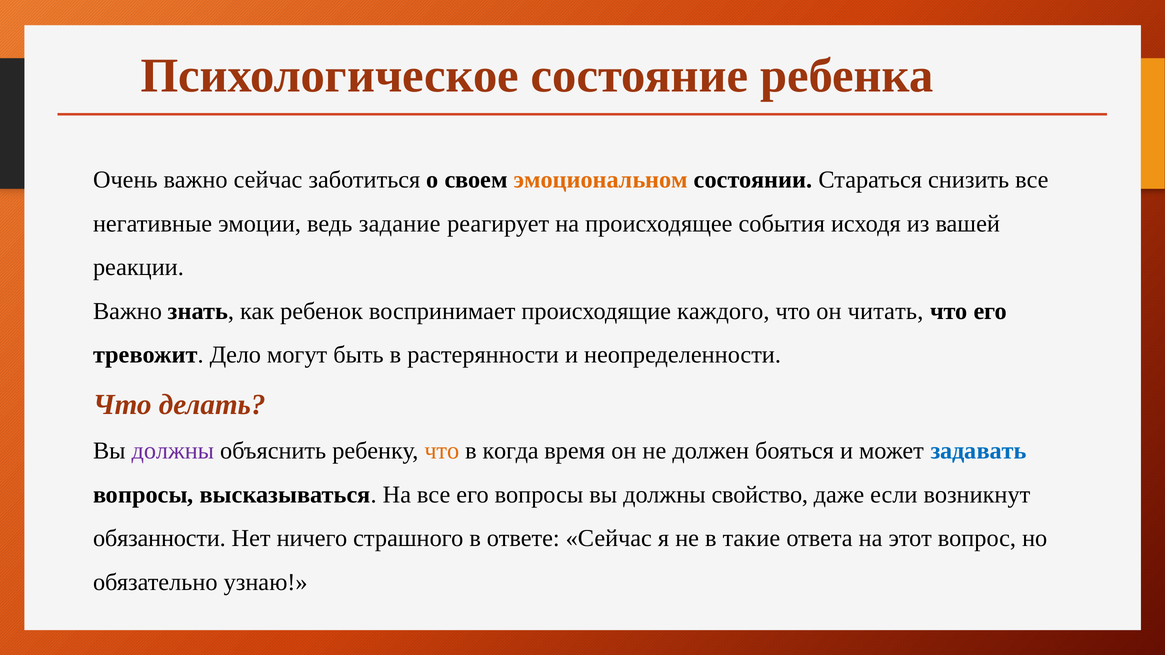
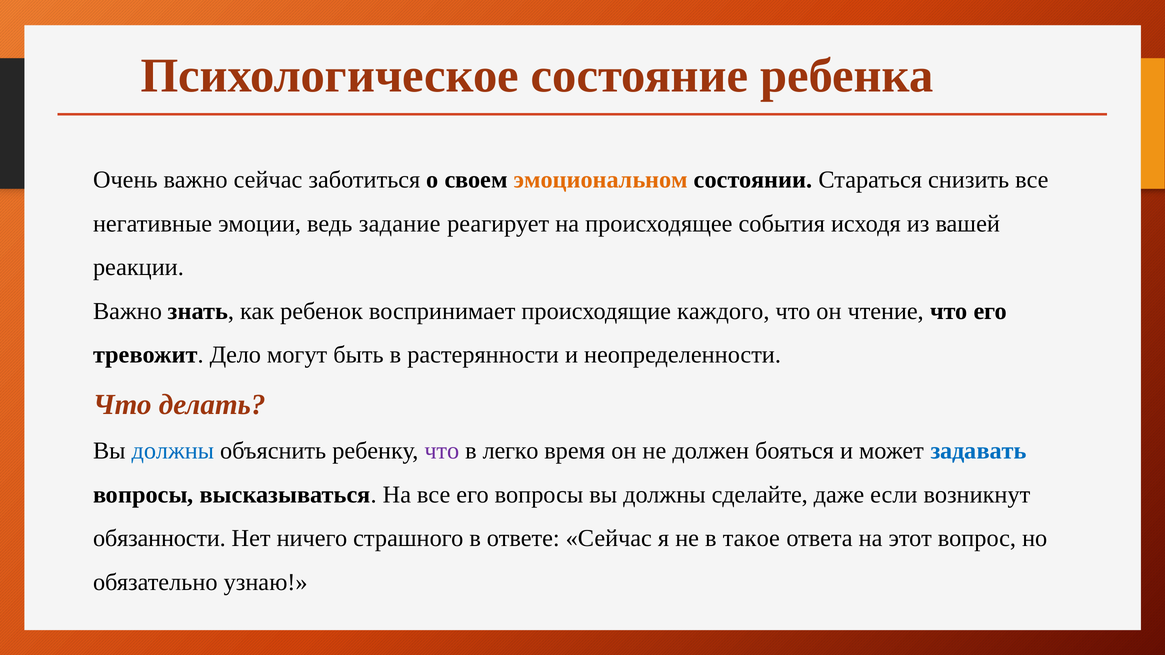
читать: читать -> чтение
должны at (173, 451) colour: purple -> blue
что at (442, 451) colour: orange -> purple
когда: когда -> легко
свойство: свойство -> сделайте
такие: такие -> такое
